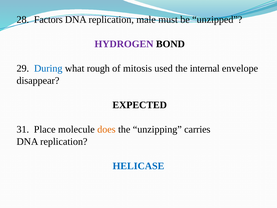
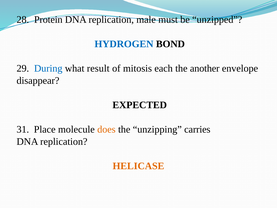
Factors: Factors -> Protein
HYDROGEN colour: purple -> blue
rough: rough -> result
used: used -> each
internal: internal -> another
HELICASE colour: blue -> orange
